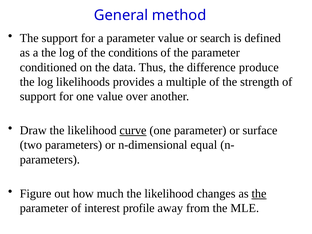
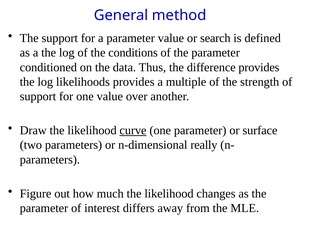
difference produce: produce -> provides
equal: equal -> really
the at (259, 194) underline: present -> none
profile: profile -> differs
